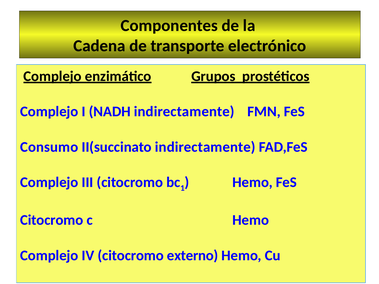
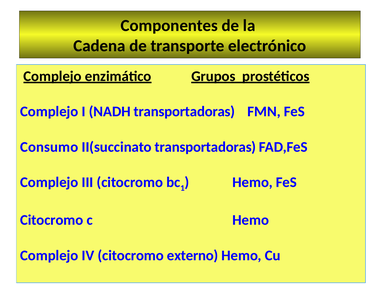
NADH indirectamente: indirectamente -> transportadoras
II(succinato indirectamente: indirectamente -> transportadoras
